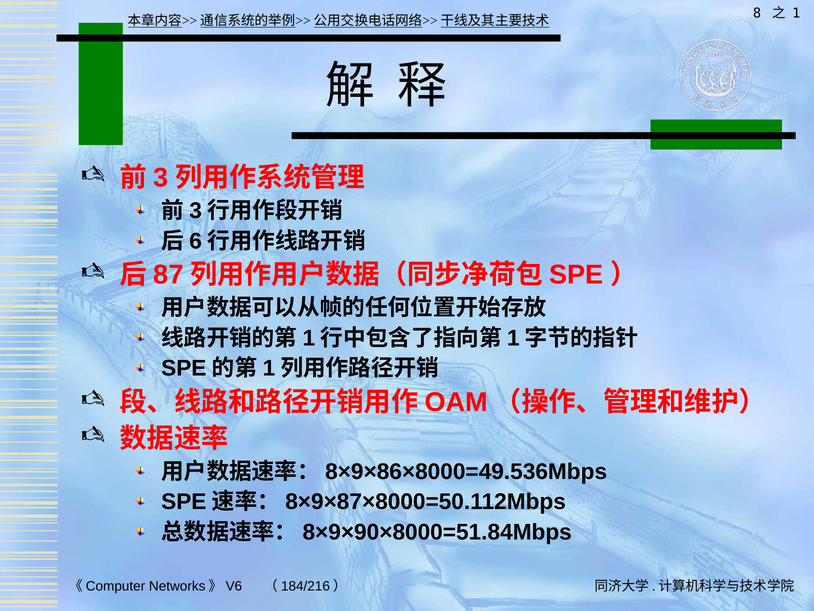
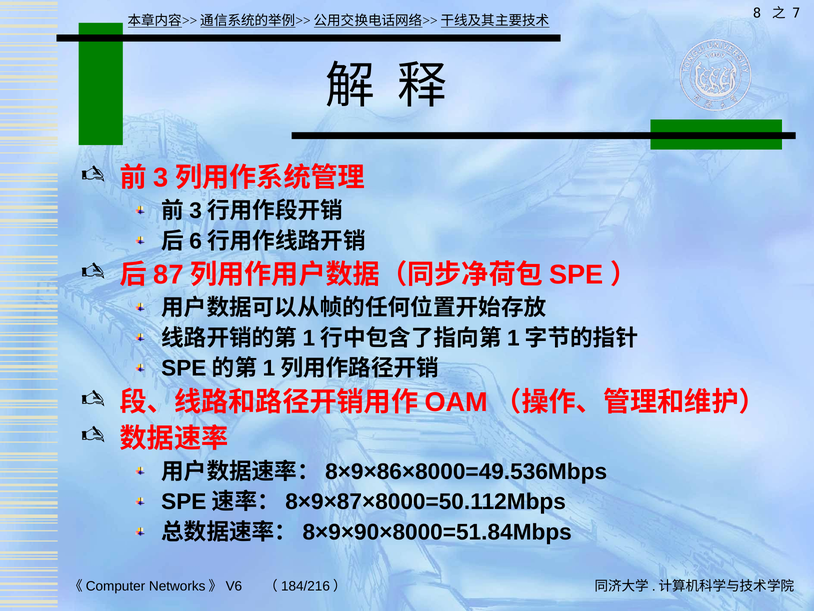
1: 1 -> 7
